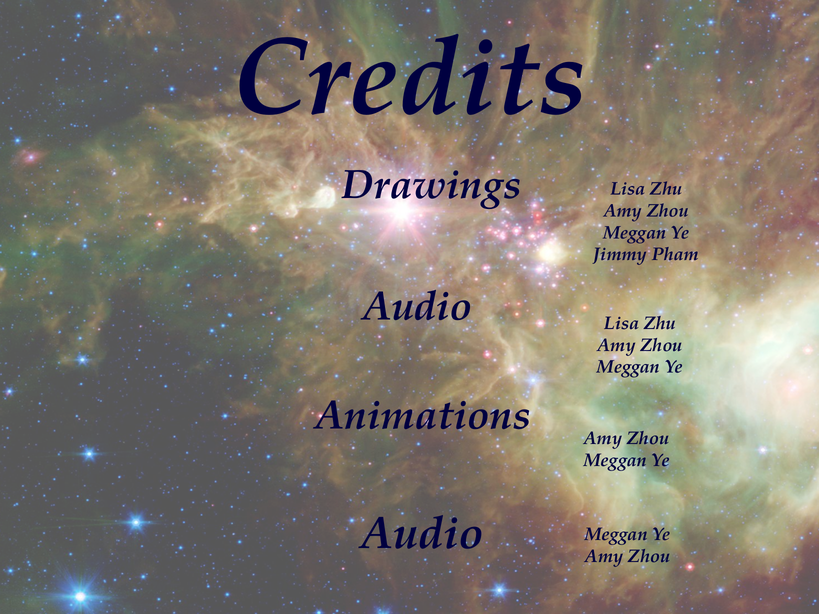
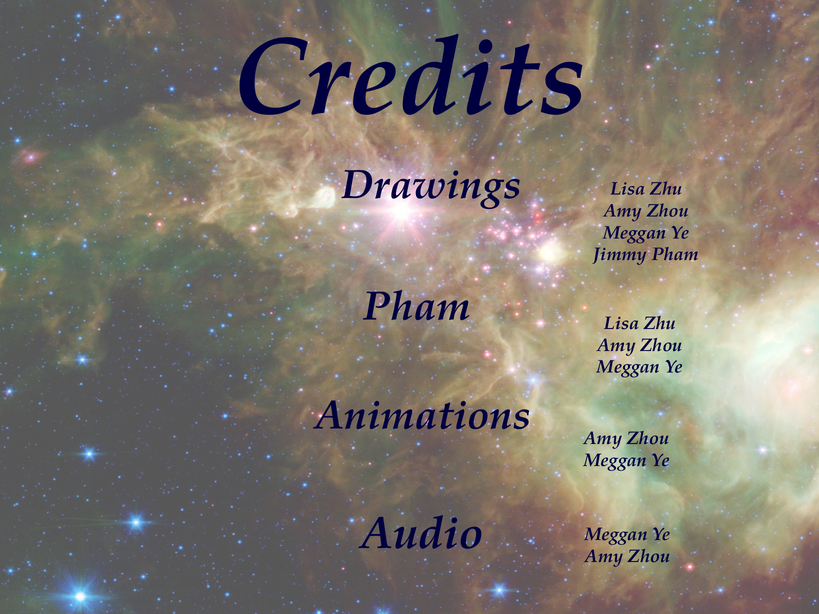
Audio at (417, 307): Audio -> Pham
